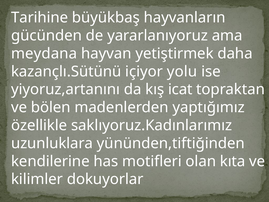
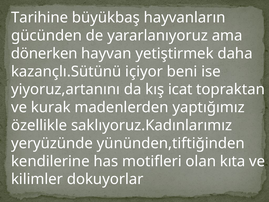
meydana: meydana -> dönerken
yolu: yolu -> beni
bölen: bölen -> kurak
uzunluklara: uzunluklara -> yeryüzünde
